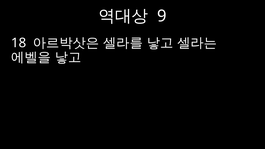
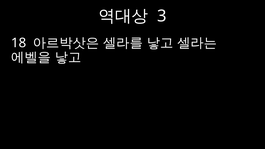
9: 9 -> 3
